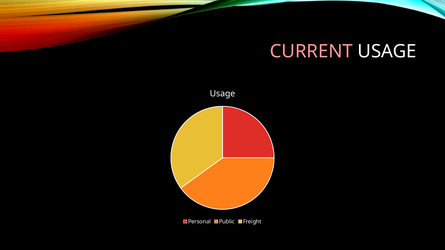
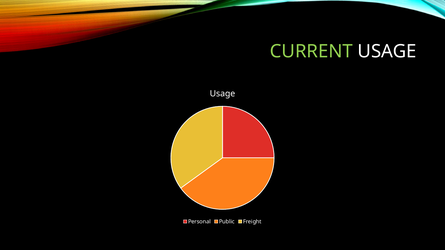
CURRENT colour: pink -> light green
